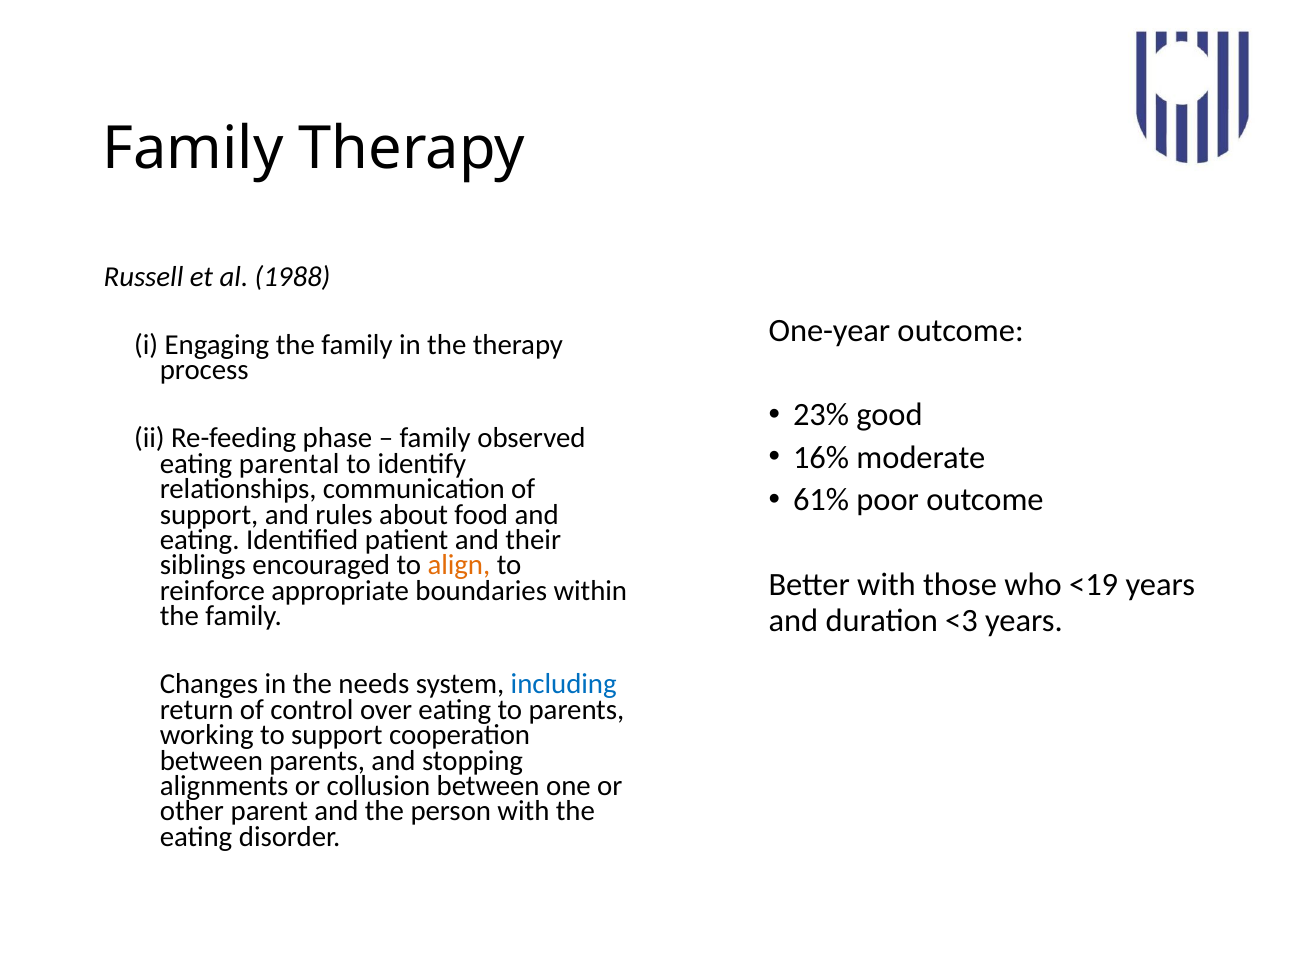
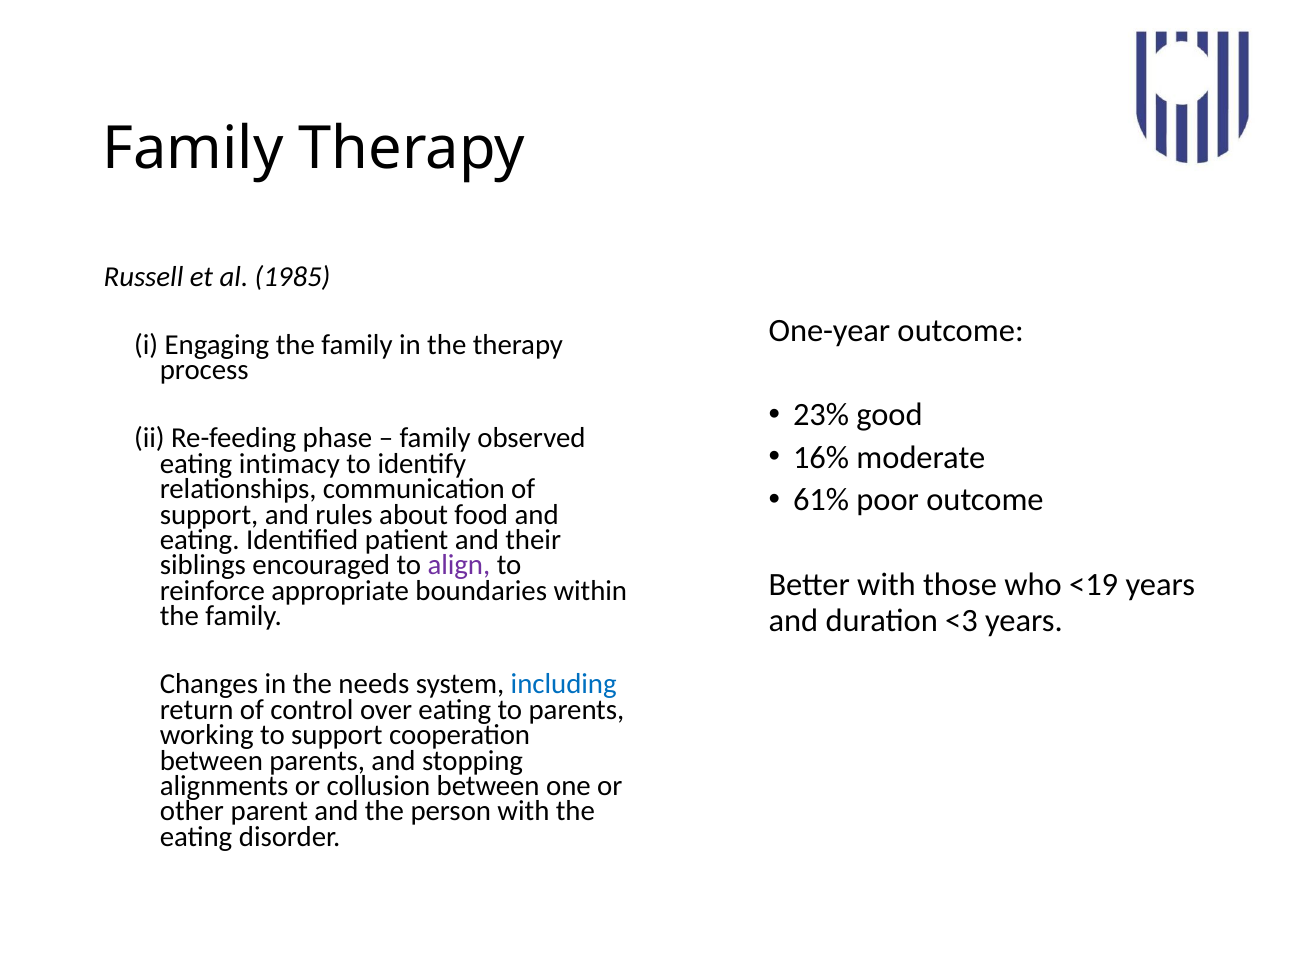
1988: 1988 -> 1985
parental: parental -> intimacy
align colour: orange -> purple
